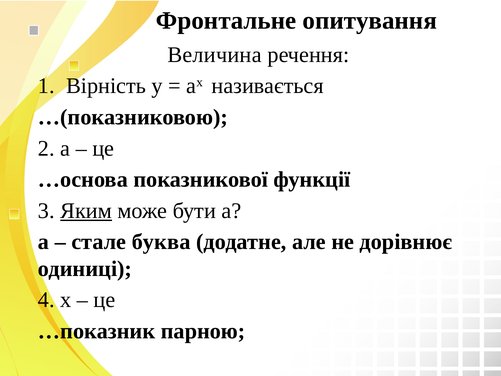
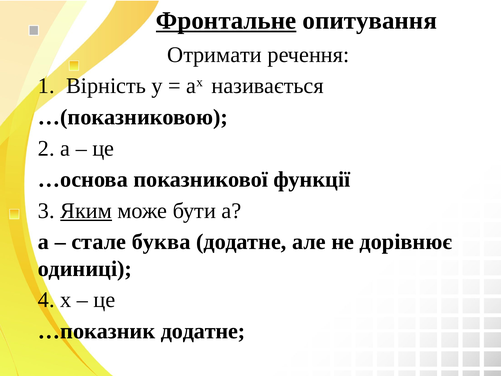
Фронтальне underline: none -> present
Величина: Величина -> Отримати
…показник парною: парною -> додатне
